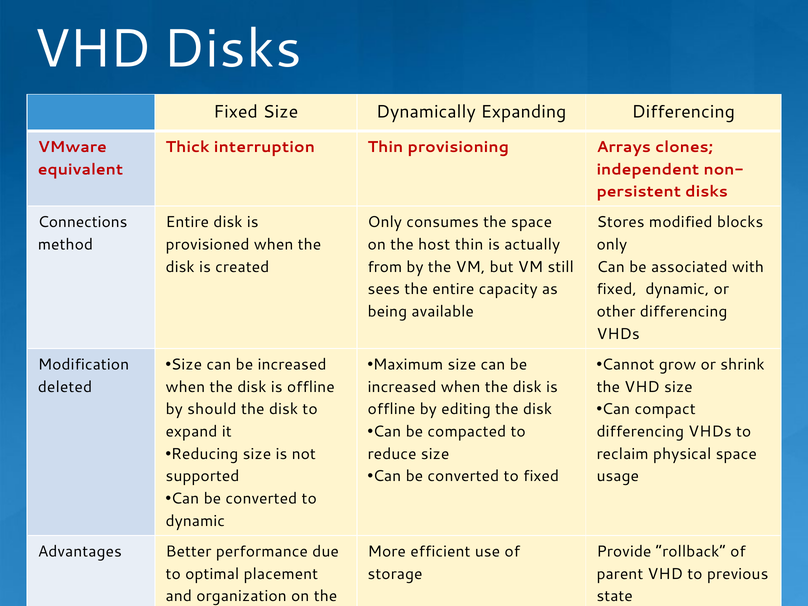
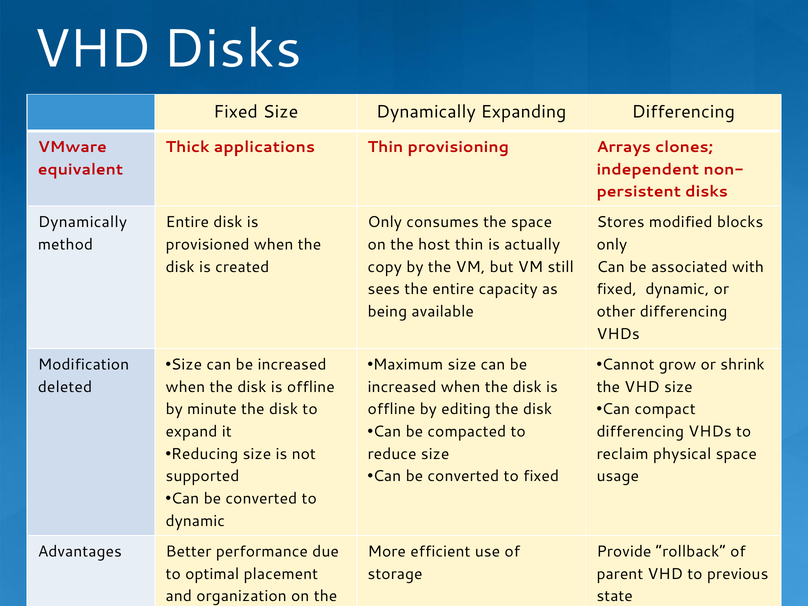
interruption: interruption -> applications
Connections at (83, 222): Connections -> Dynamically
from: from -> copy
should: should -> minute
